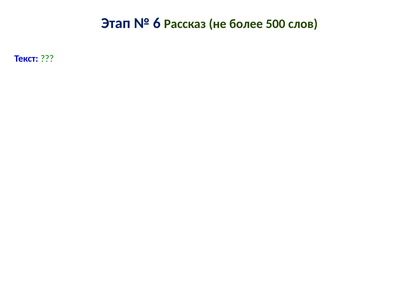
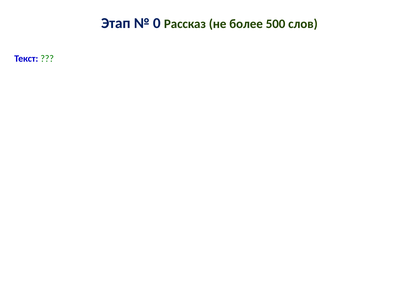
6: 6 -> 0
